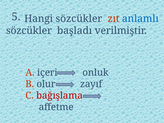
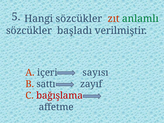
anlamlı colour: blue -> green
onluk: onluk -> sayısı
olur: olur -> sattı
